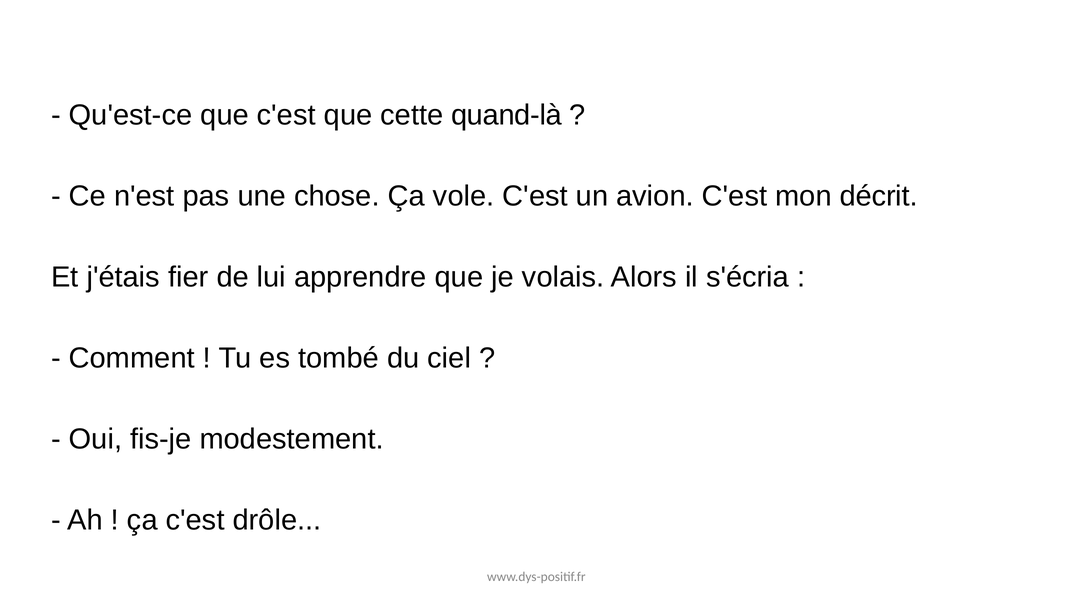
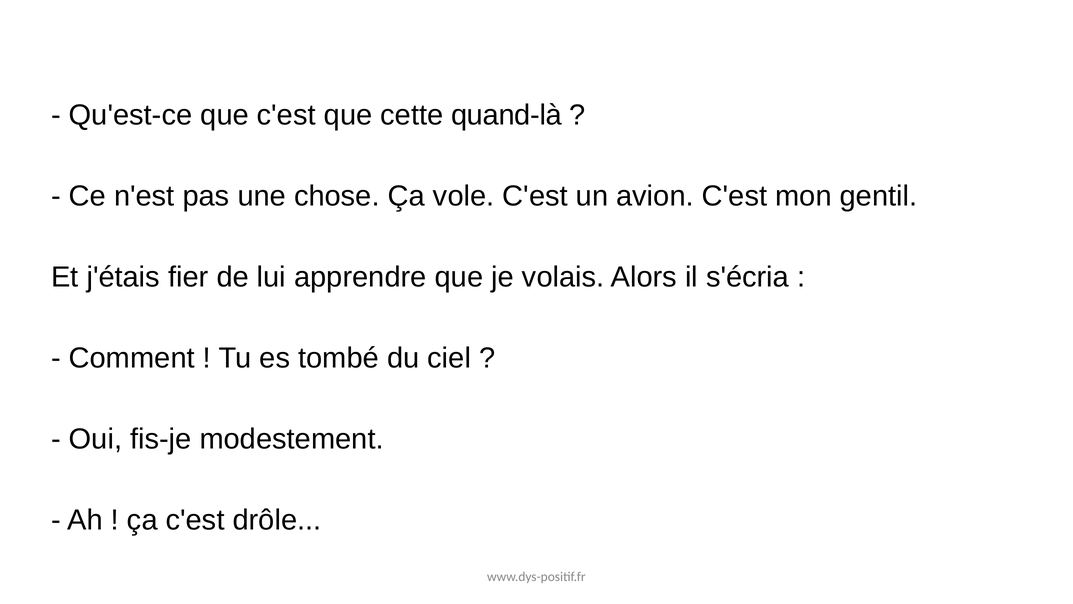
décrit: décrit -> gentil
